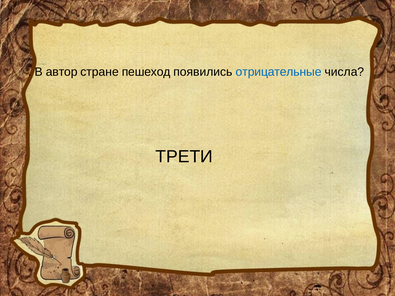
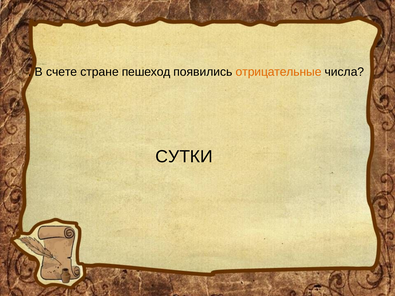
автор: автор -> счете
отрицательные colour: blue -> orange
ТРЕТИ: ТРЕТИ -> СУТКИ
